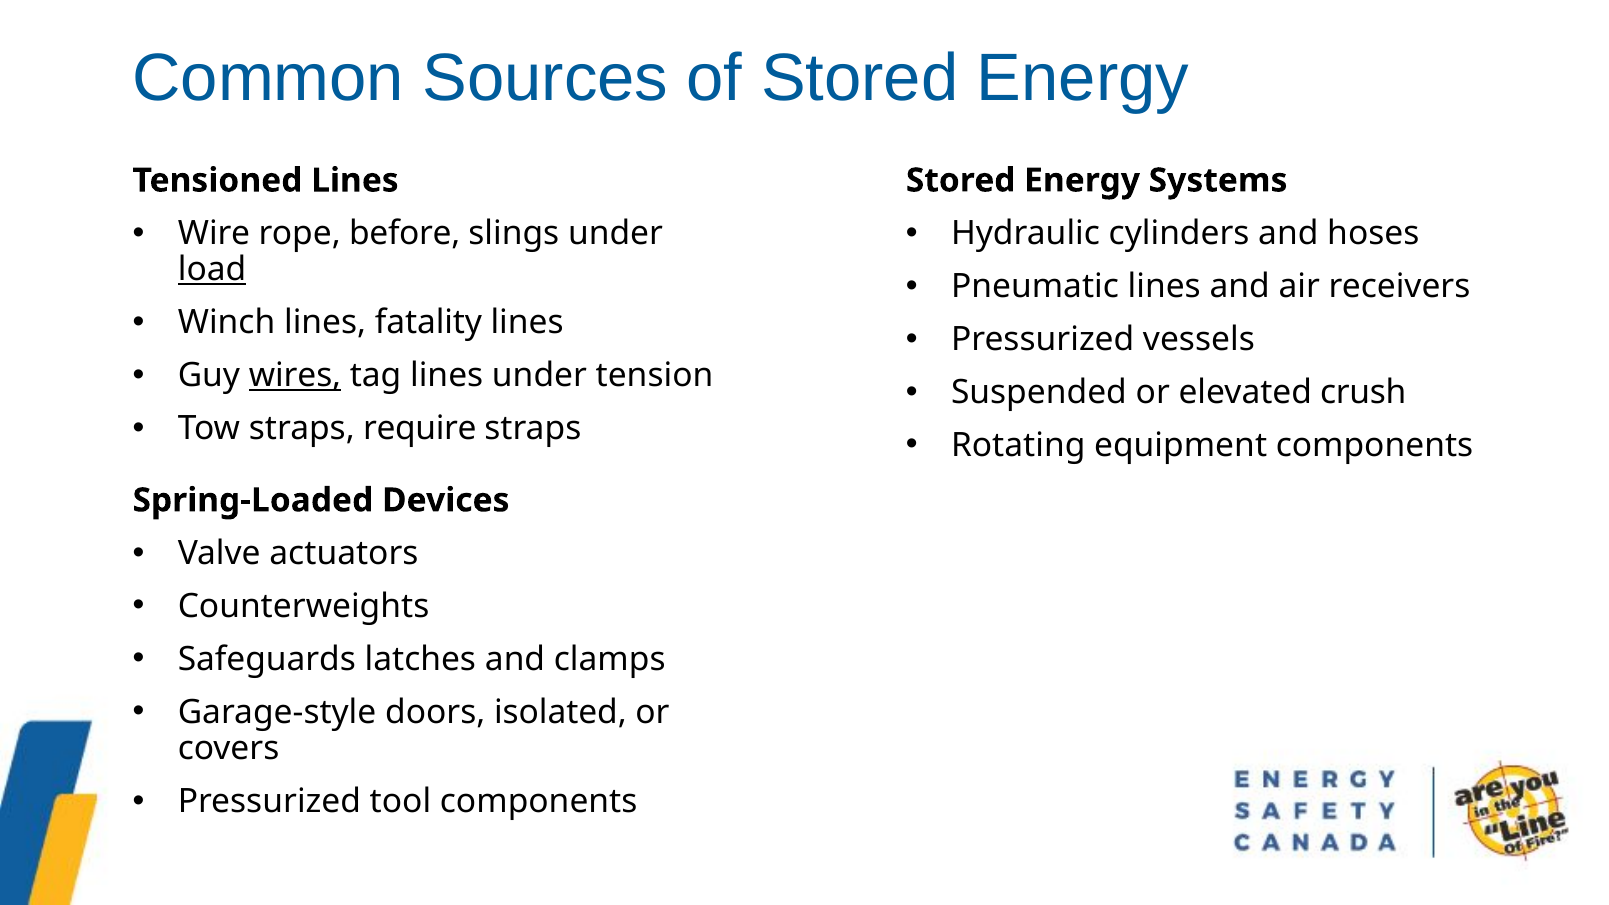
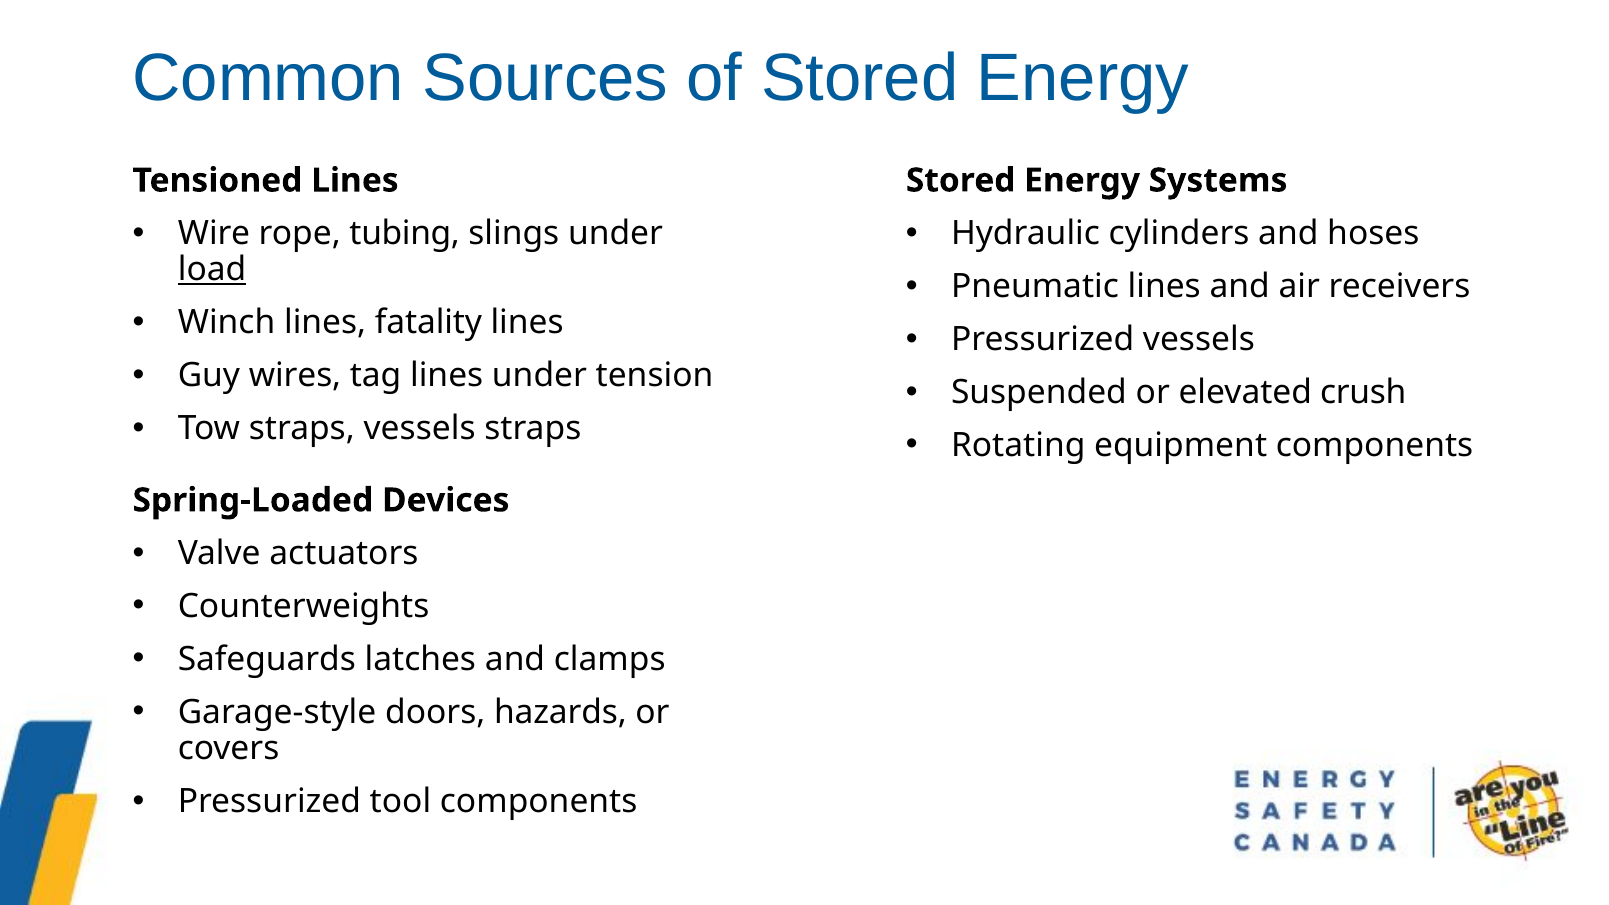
before: before -> tubing
wires underline: present -> none
straps require: require -> vessels
isolated: isolated -> hazards
